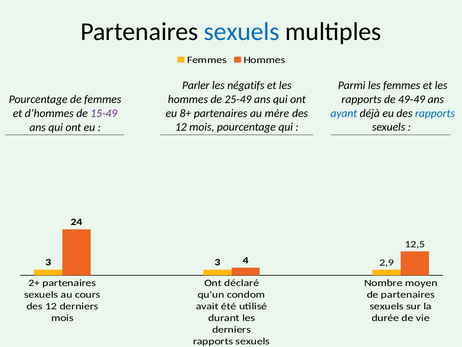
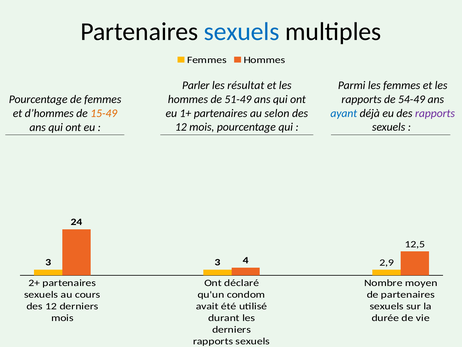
négatifs: négatifs -> résultat
25-49: 25-49 -> 51-49
49-49: 49-49 -> 54-49
8+: 8+ -> 1+
mère: mère -> selon
rapports at (435, 113) colour: blue -> purple
15-49 colour: purple -> orange
